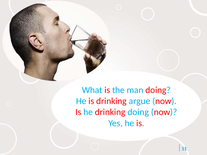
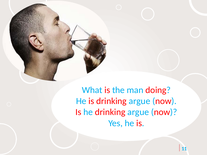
he drinking doing: doing -> argue
